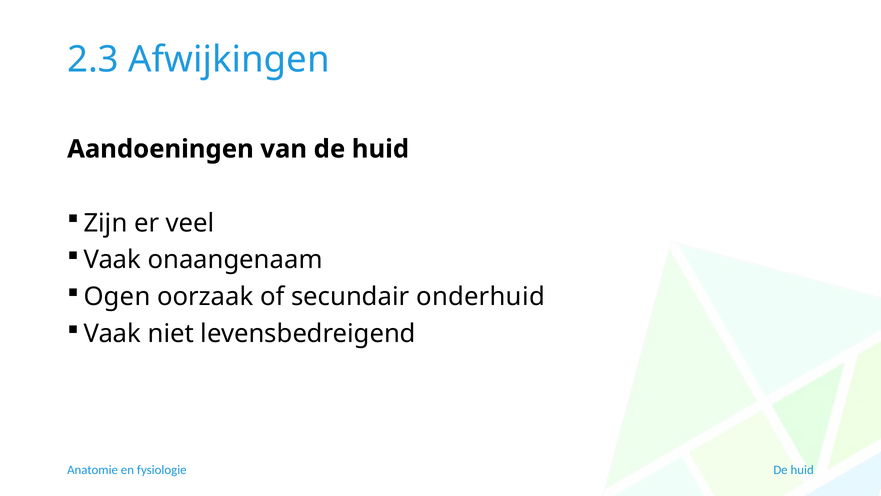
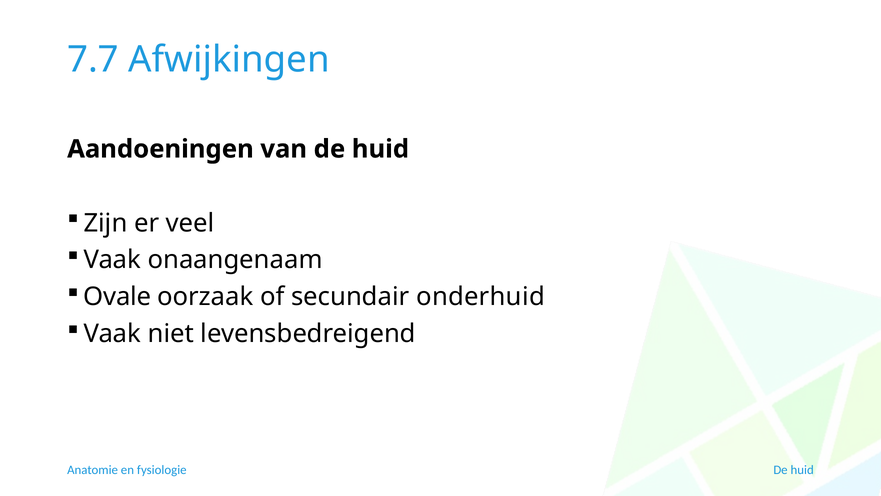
2.3: 2.3 -> 7.7
Ogen: Ogen -> Ovale
